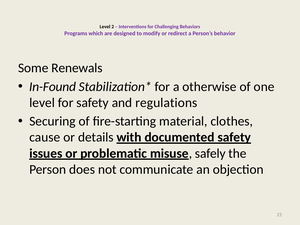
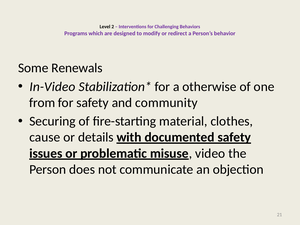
In-Found: In-Found -> In-Video
level at (42, 103): level -> from
regulations: regulations -> community
safely: safely -> video
